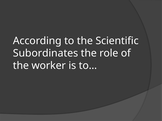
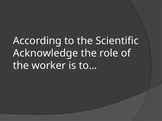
Subordinates: Subordinates -> Acknowledge
